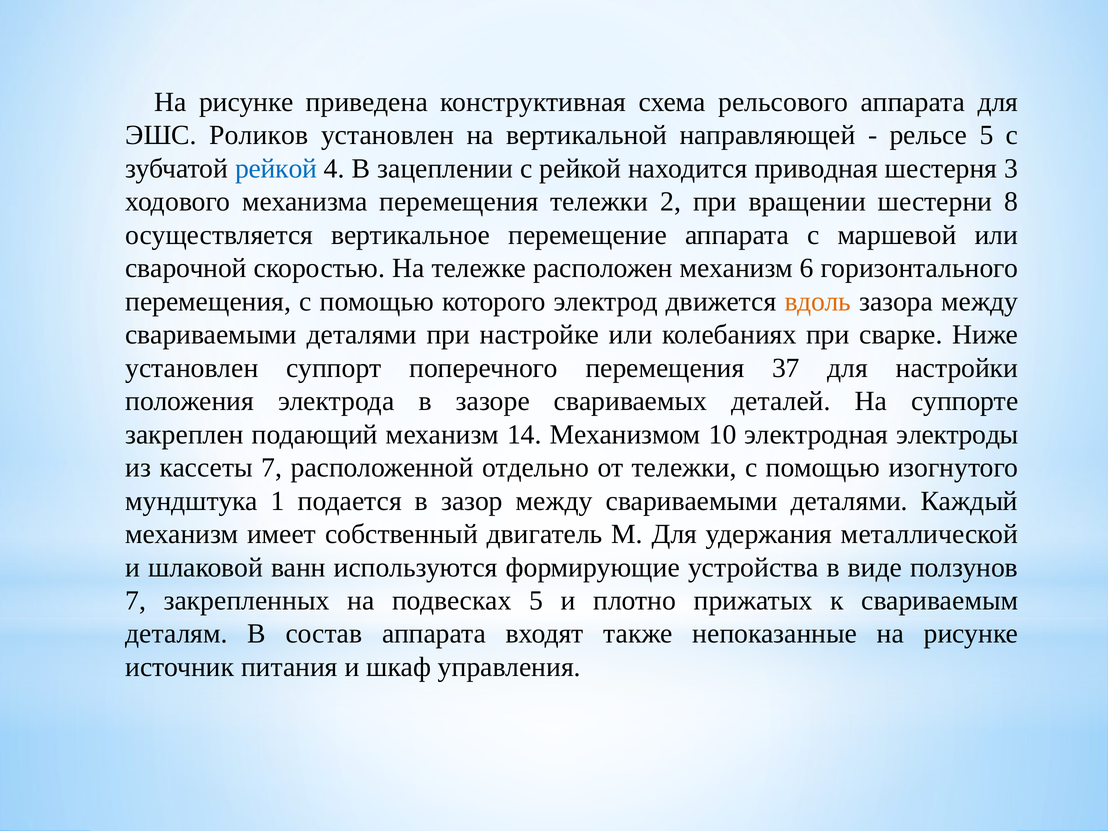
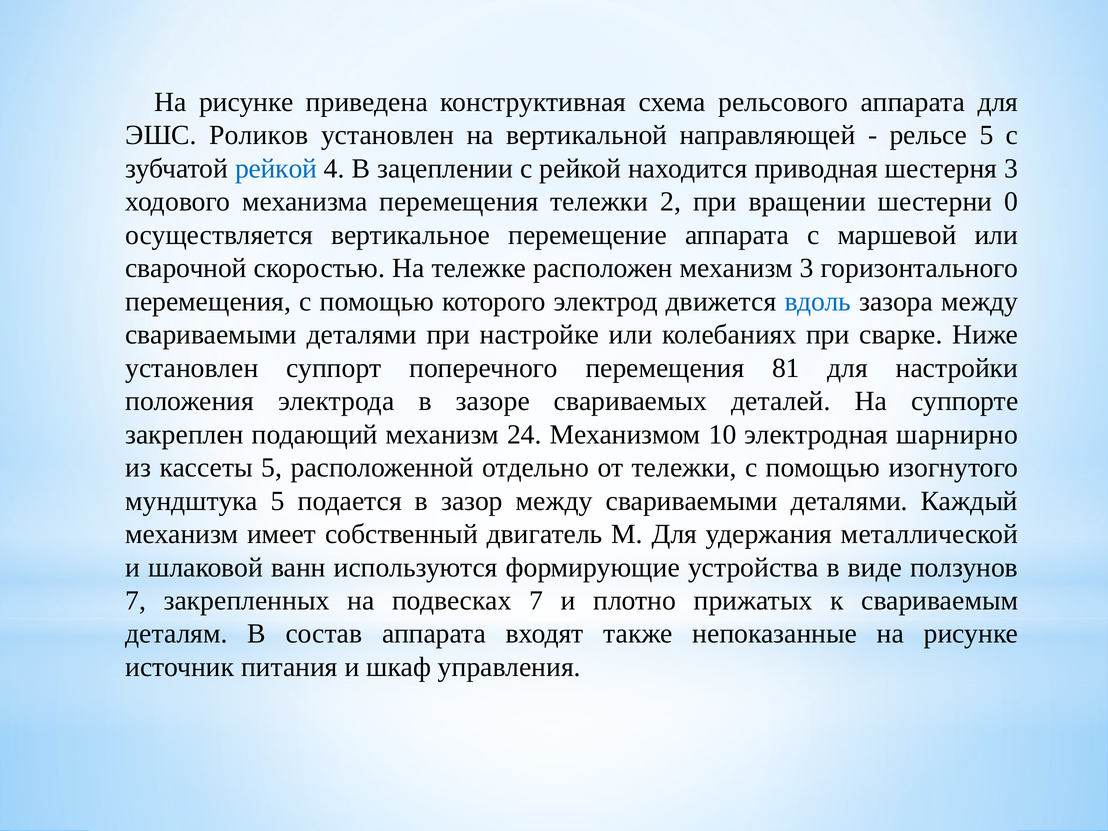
8: 8 -> 0
механизм 6: 6 -> 3
вдоль colour: orange -> blue
37: 37 -> 81
14: 14 -> 24
электроды: электроды -> шарнирно
кассеты 7: 7 -> 5
мундштука 1: 1 -> 5
подвесках 5: 5 -> 7
